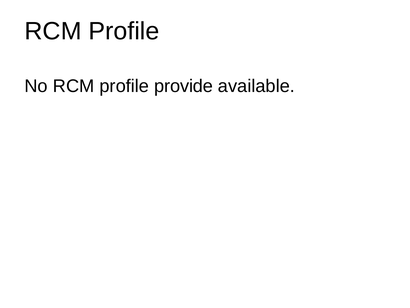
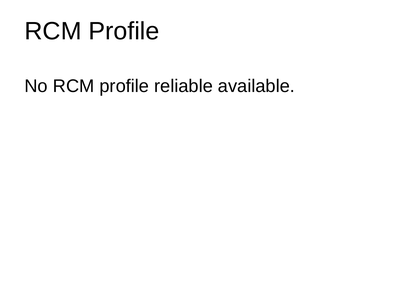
provide: provide -> reliable
